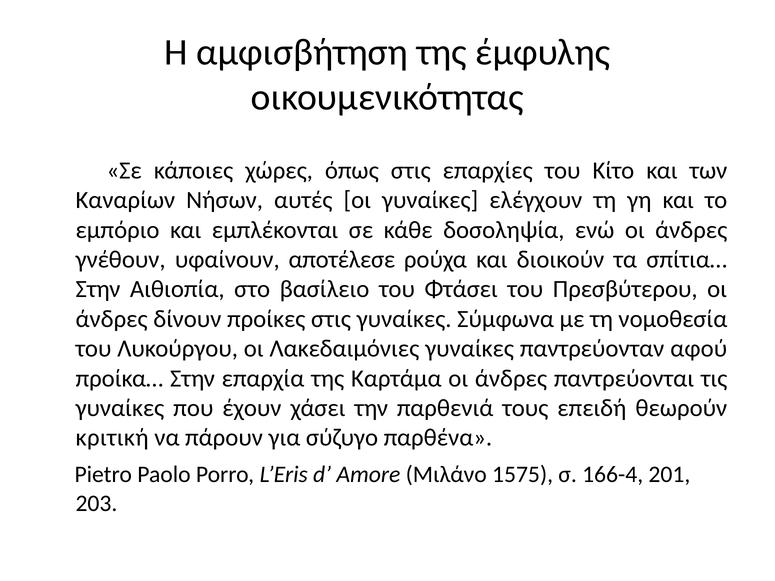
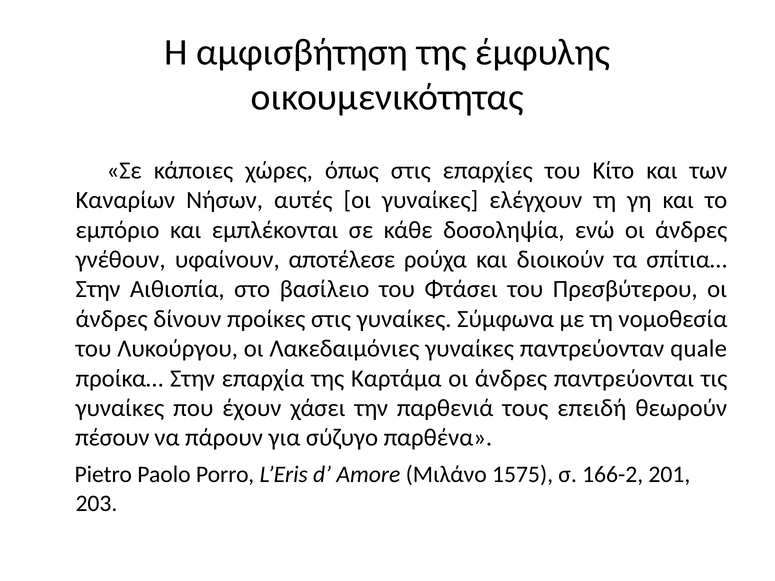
αφoύ: αφoύ -> quale
κριτική: κριτική -> πέσουν
166-4: 166-4 -> 166-2
